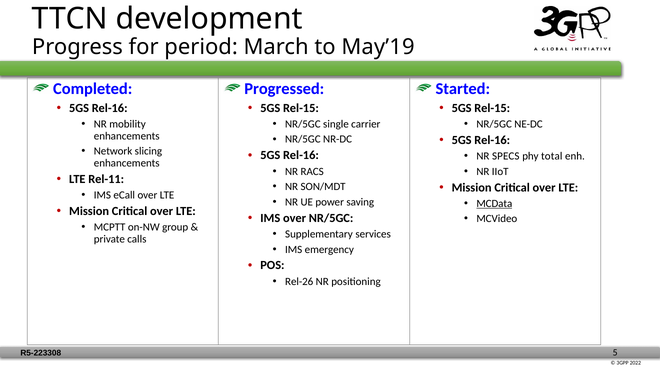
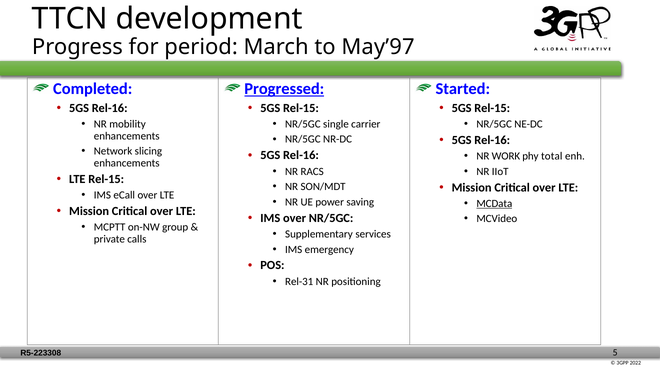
May’19: May’19 -> May’97
Progressed underline: none -> present
SPECS: SPECS -> WORK
LTE Rel-11: Rel-11 -> Rel-15
Rel-26: Rel-26 -> Rel-31
